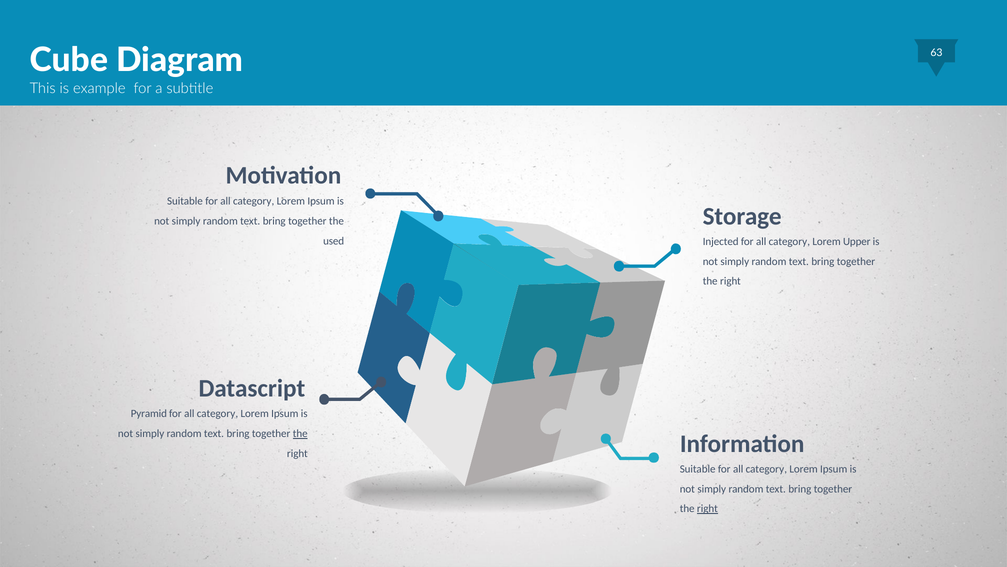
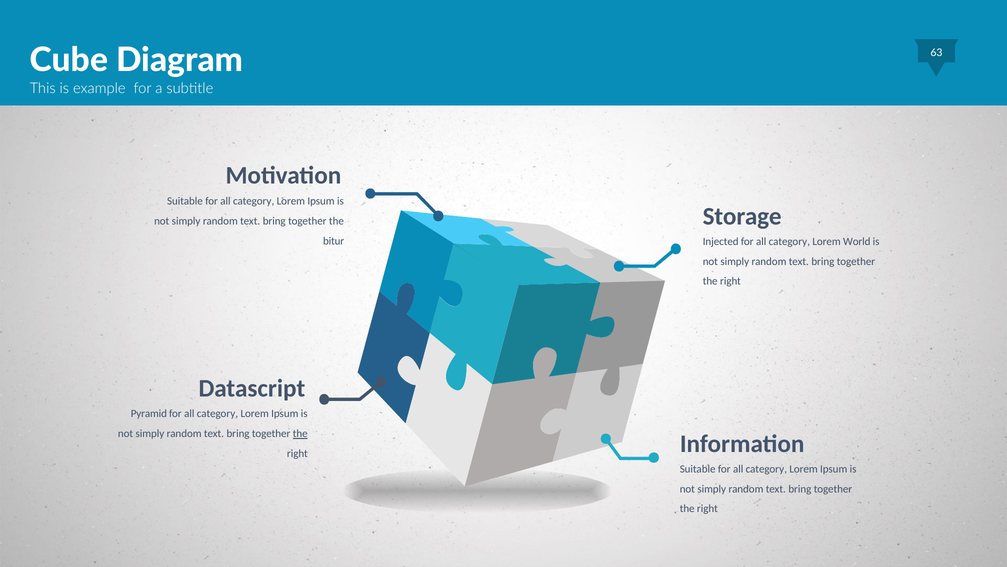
used: used -> bitur
Upper: Upper -> World
right at (707, 508) underline: present -> none
